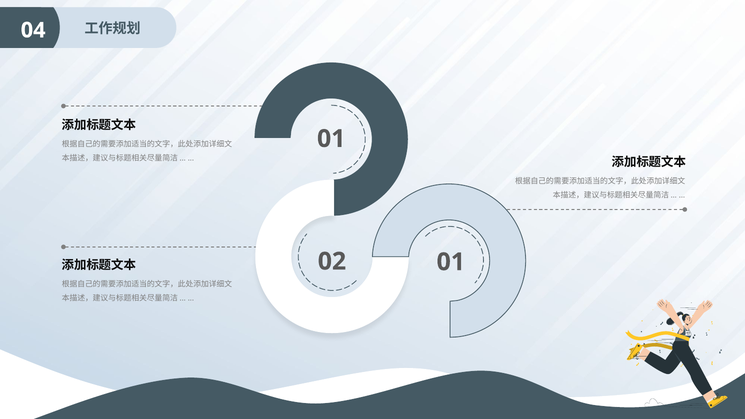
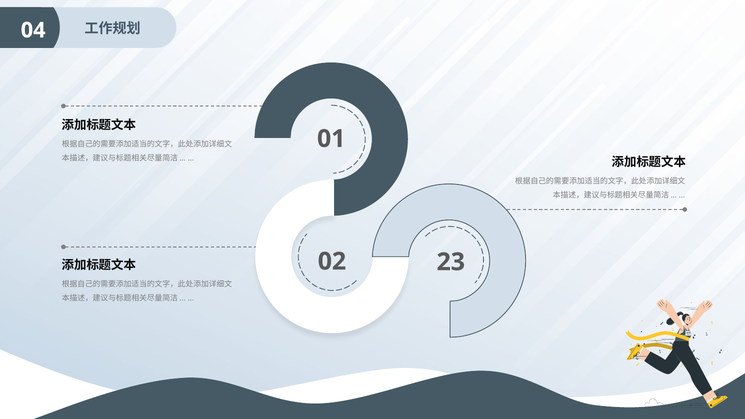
02 01: 01 -> 23
